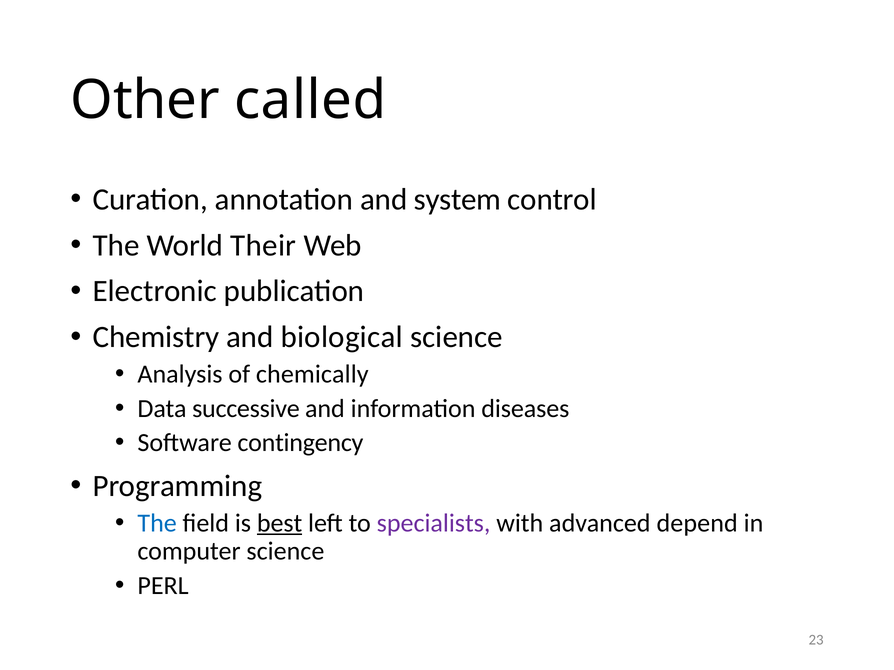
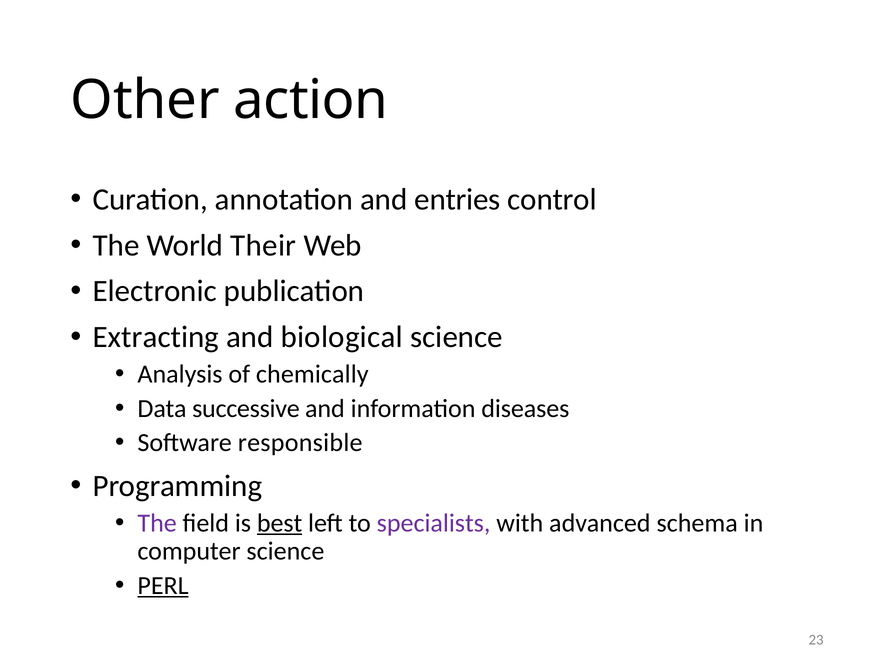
called: called -> action
system: system -> entries
Chemistry: Chemistry -> Extracting
contingency: contingency -> responsible
The at (157, 523) colour: blue -> purple
depend: depend -> schema
PERL underline: none -> present
